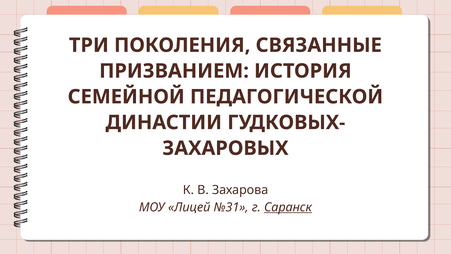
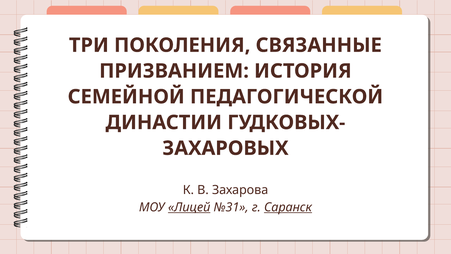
Лицей underline: none -> present
